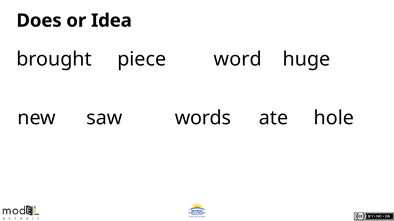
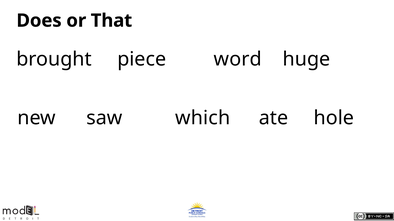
Idea: Idea -> That
words: words -> which
